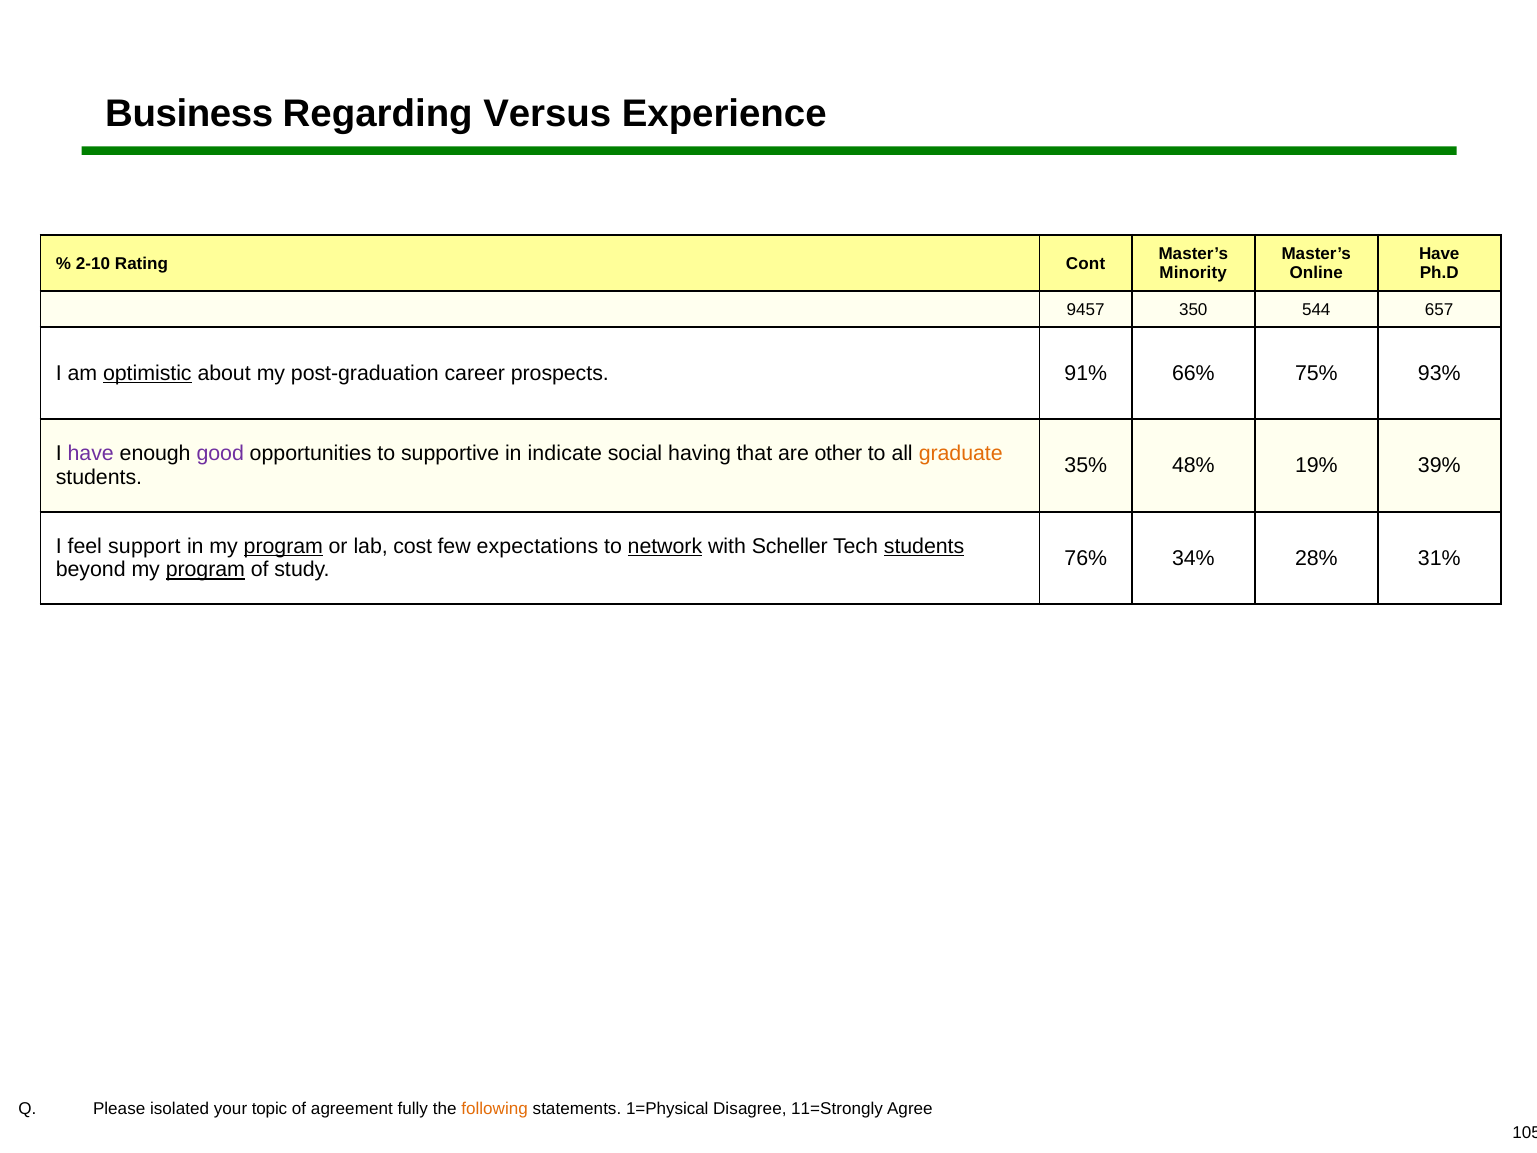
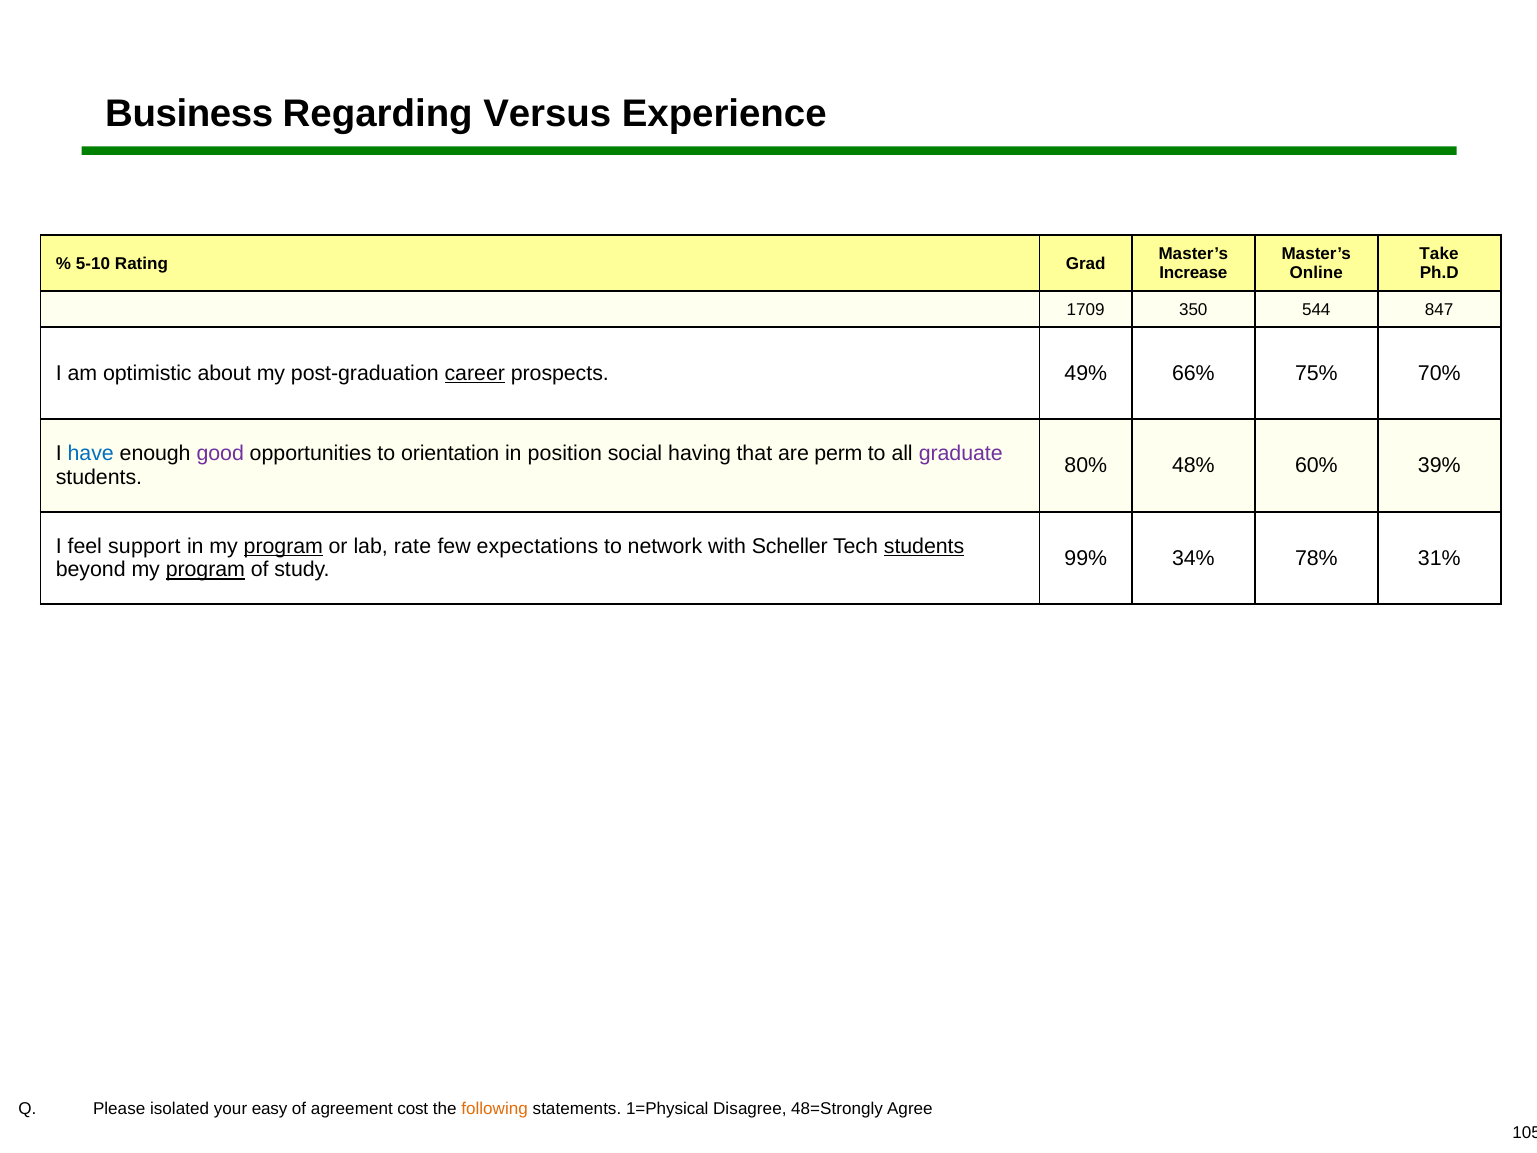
Have at (1439, 254): Have -> Take
2-10: 2-10 -> 5-10
Cont: Cont -> Grad
Minority: Minority -> Increase
9457: 9457 -> 1709
657: 657 -> 847
optimistic underline: present -> none
career underline: none -> present
91%: 91% -> 49%
93%: 93% -> 70%
have at (91, 454) colour: purple -> blue
supportive: supportive -> orientation
indicate: indicate -> position
other: other -> perm
graduate colour: orange -> purple
35%: 35% -> 80%
19%: 19% -> 60%
cost: cost -> rate
network underline: present -> none
76%: 76% -> 99%
28%: 28% -> 78%
topic: topic -> easy
fully: fully -> cost
11=Strongly: 11=Strongly -> 48=Strongly
